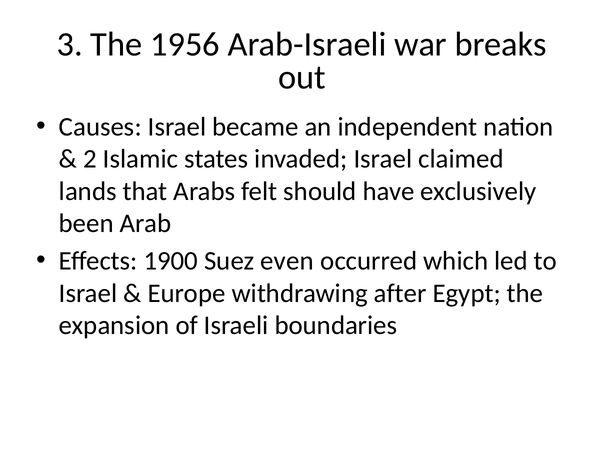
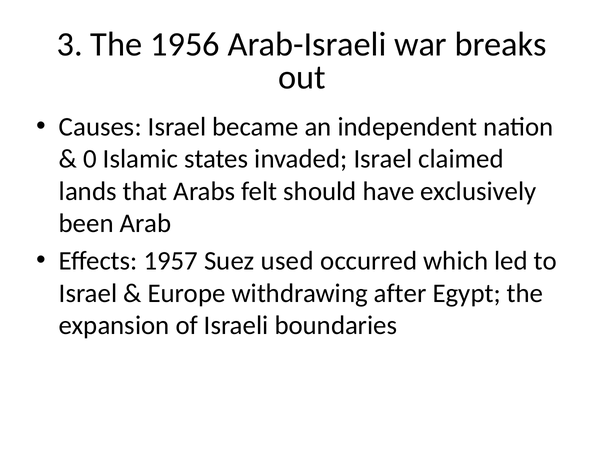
2: 2 -> 0
1900: 1900 -> 1957
even: even -> used
